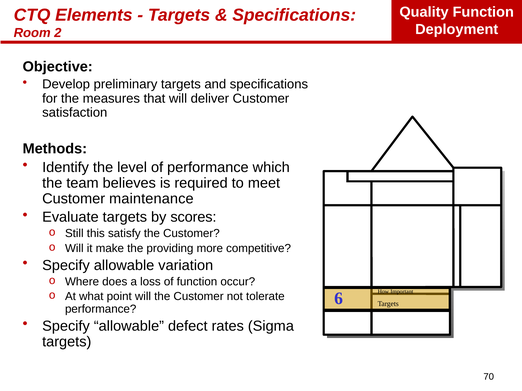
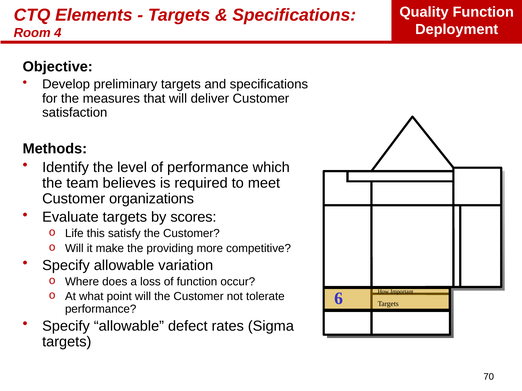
2: 2 -> 4
maintenance: maintenance -> organizations
Still: Still -> Life
